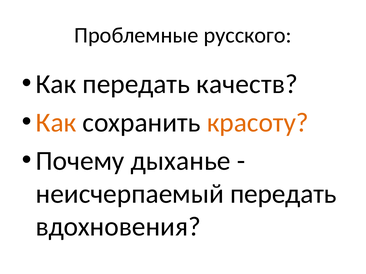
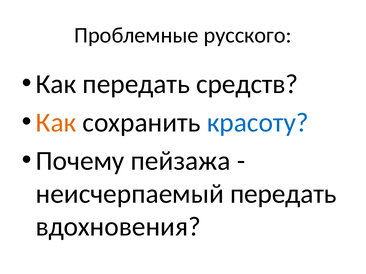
качеств: качеств -> средств
красоту colour: orange -> blue
дыханье: дыханье -> пейзажа
